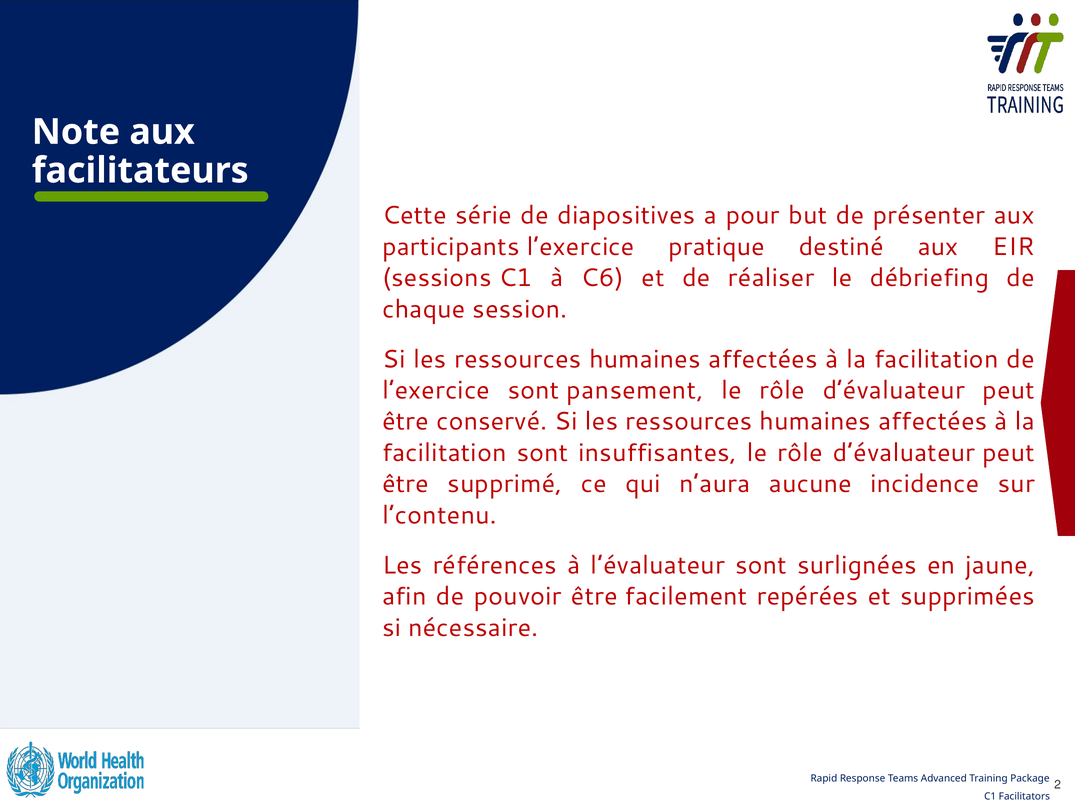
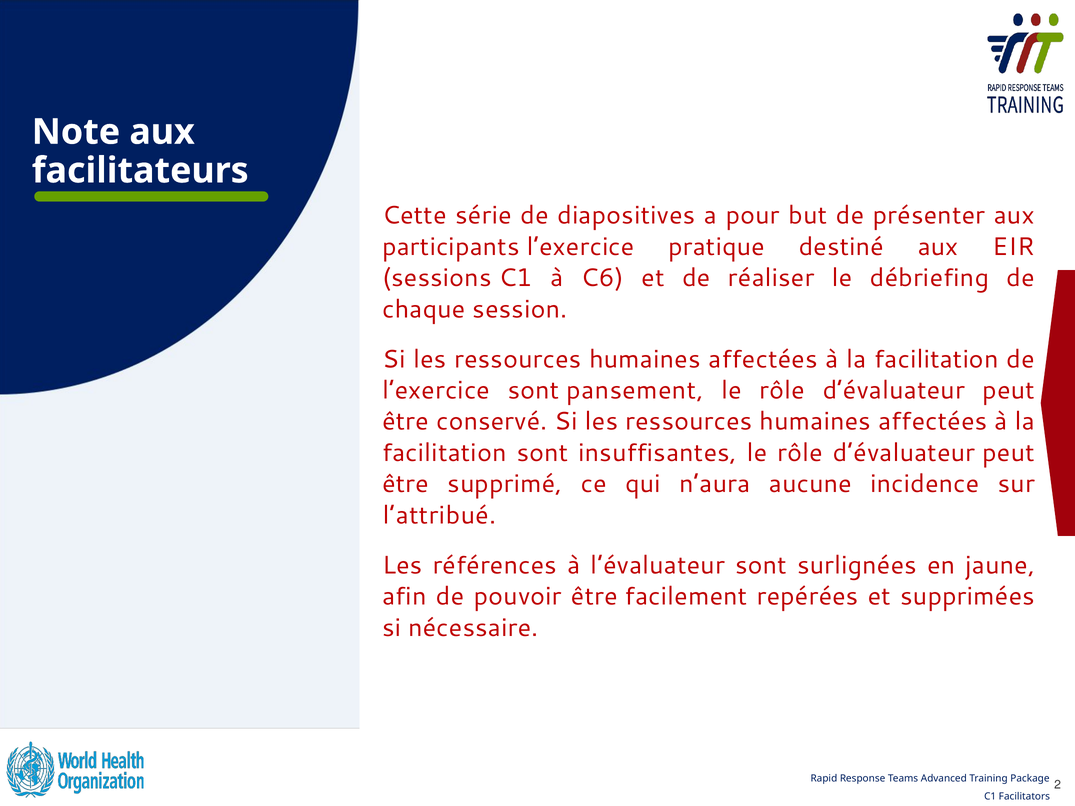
l’contenu: l’contenu -> l’attribué
